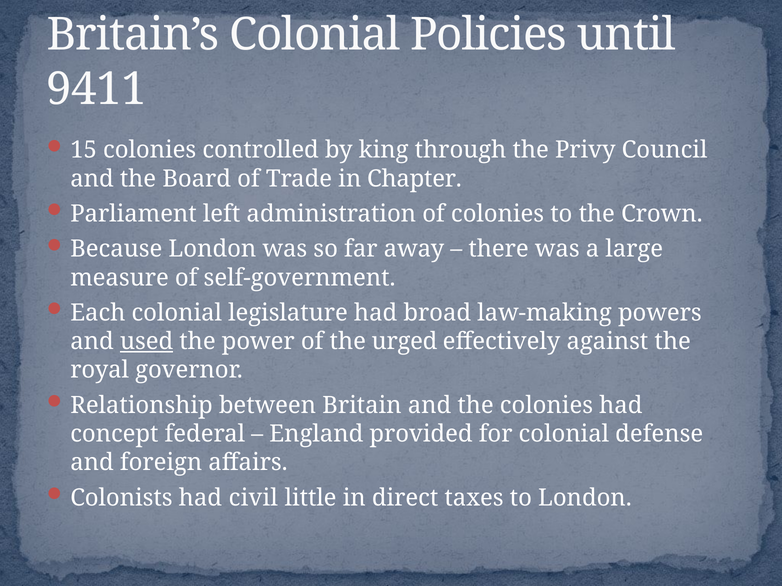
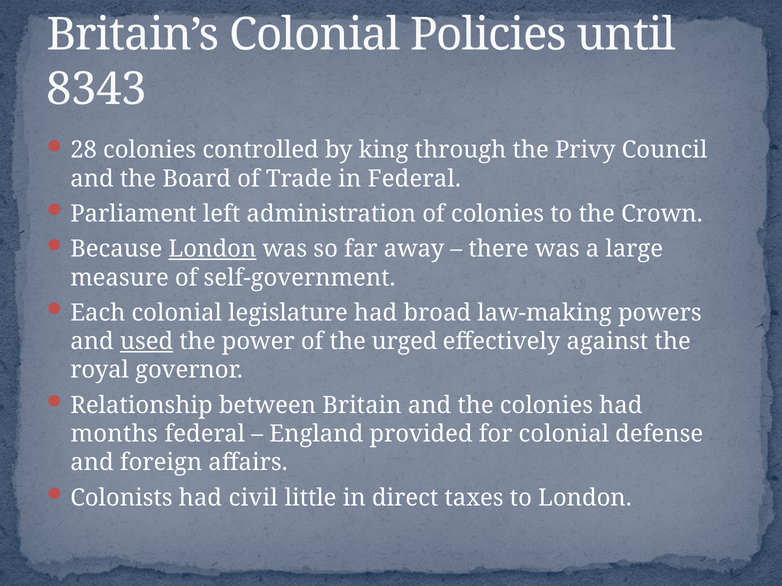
9411: 9411 -> 8343
15: 15 -> 28
in Chapter: Chapter -> Federal
London at (212, 249) underline: none -> present
concept: concept -> months
